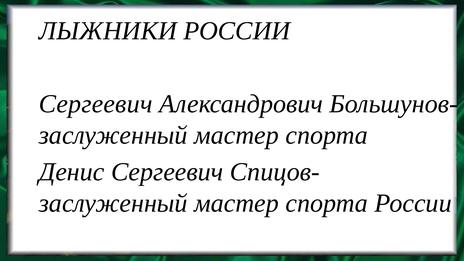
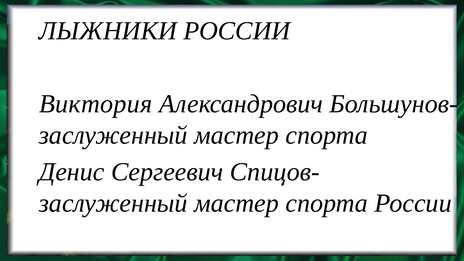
Сергеевич at (96, 104): Сергеевич -> Виктория
